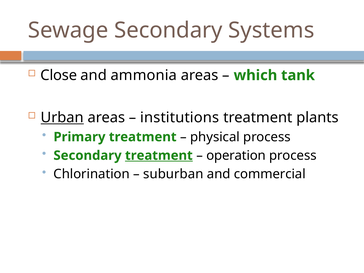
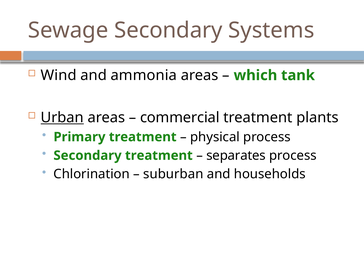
Close: Close -> Wind
institutions: institutions -> commercial
treatment at (159, 155) underline: present -> none
operation: operation -> separates
commercial: commercial -> households
